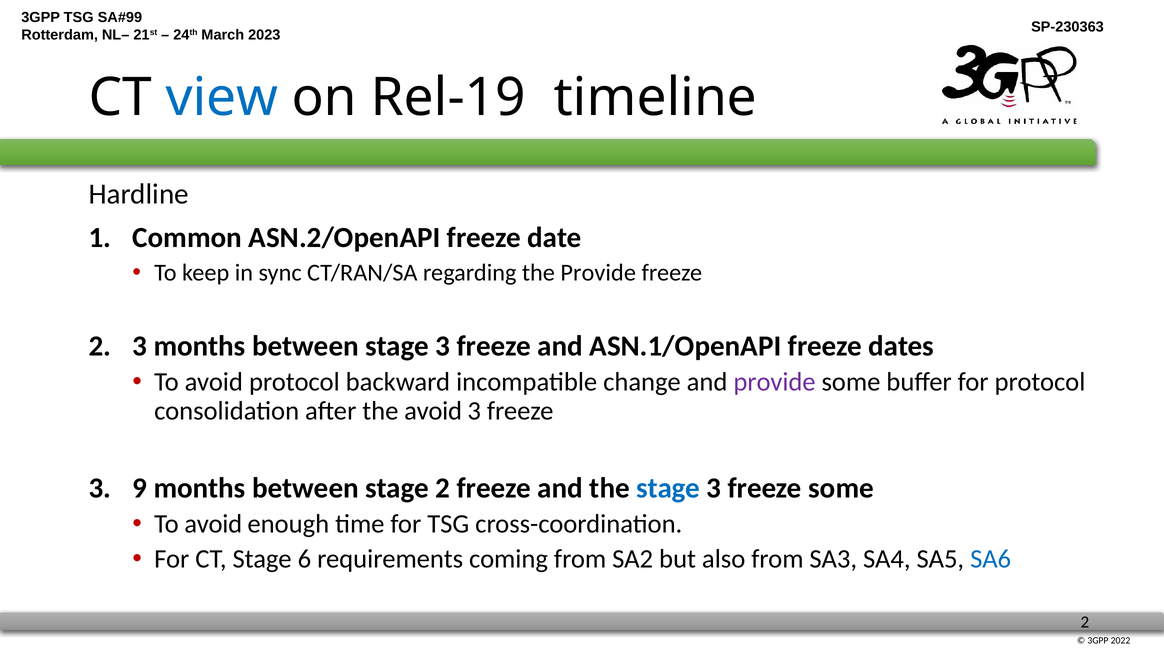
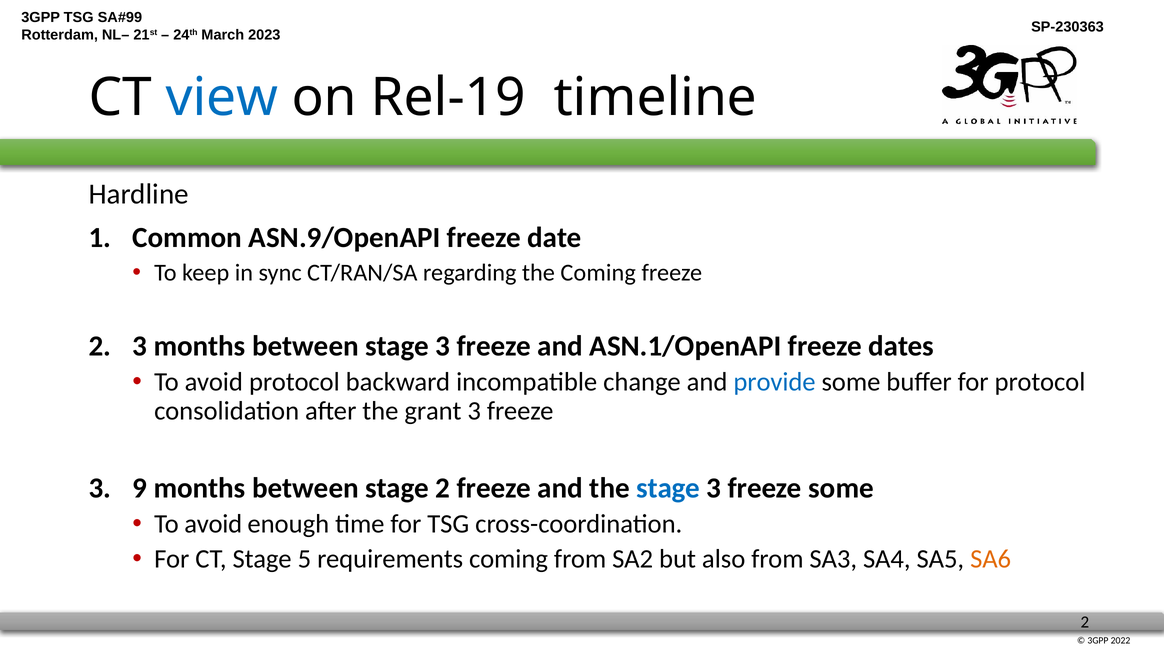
ASN.2/OpenAPI: ASN.2/OpenAPI -> ASN.9/OpenAPI
the Provide: Provide -> Coming
provide at (774, 382) colour: purple -> blue
the avoid: avoid -> grant
6: 6 -> 5
SA6 colour: blue -> orange
